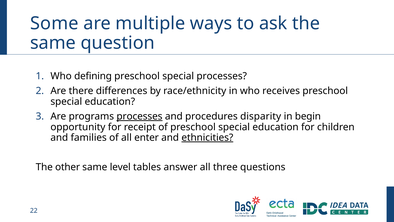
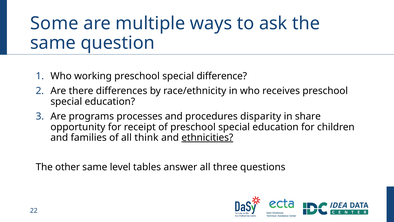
defining: defining -> working
special processes: processes -> difference
processes at (139, 116) underline: present -> none
begin: begin -> share
enter: enter -> think
